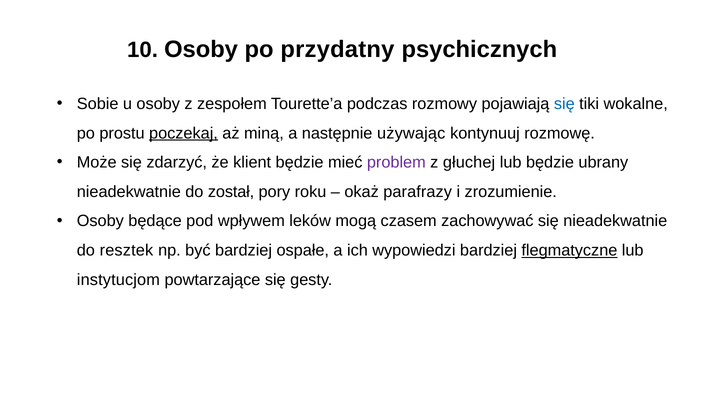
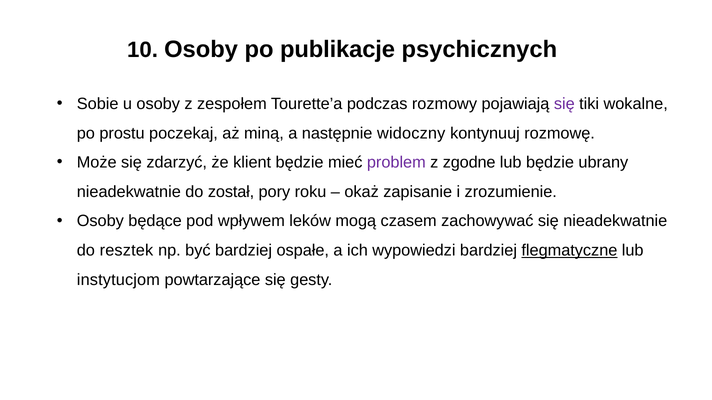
przydatny: przydatny -> publikacje
się at (564, 104) colour: blue -> purple
poczekaj underline: present -> none
używając: używając -> widoczny
głuchej: głuchej -> zgodne
parafrazy: parafrazy -> zapisanie
